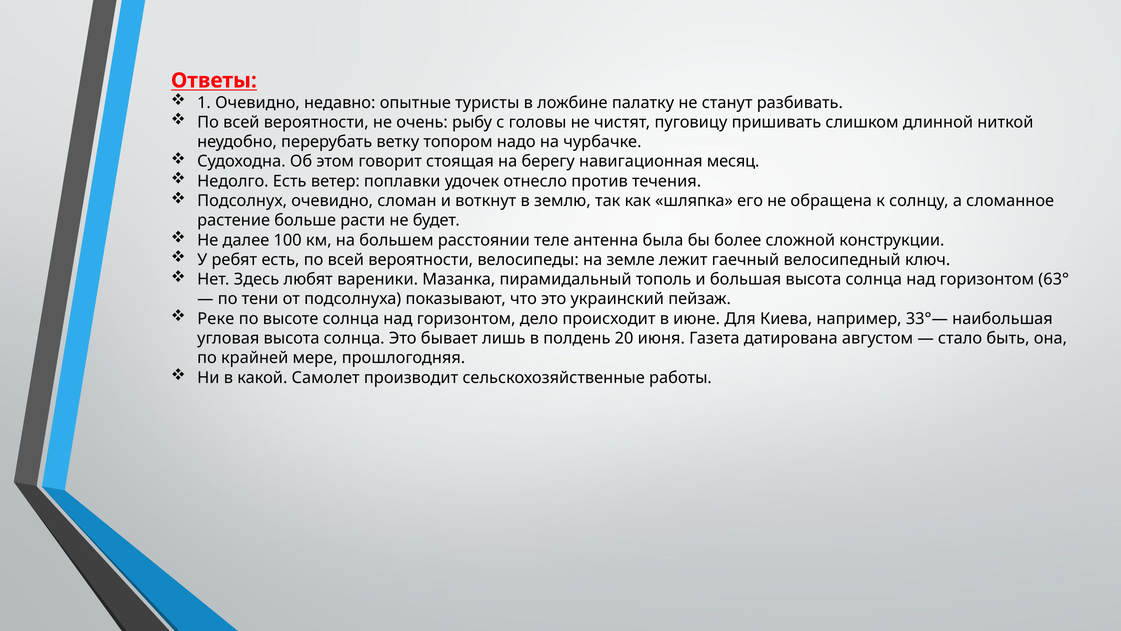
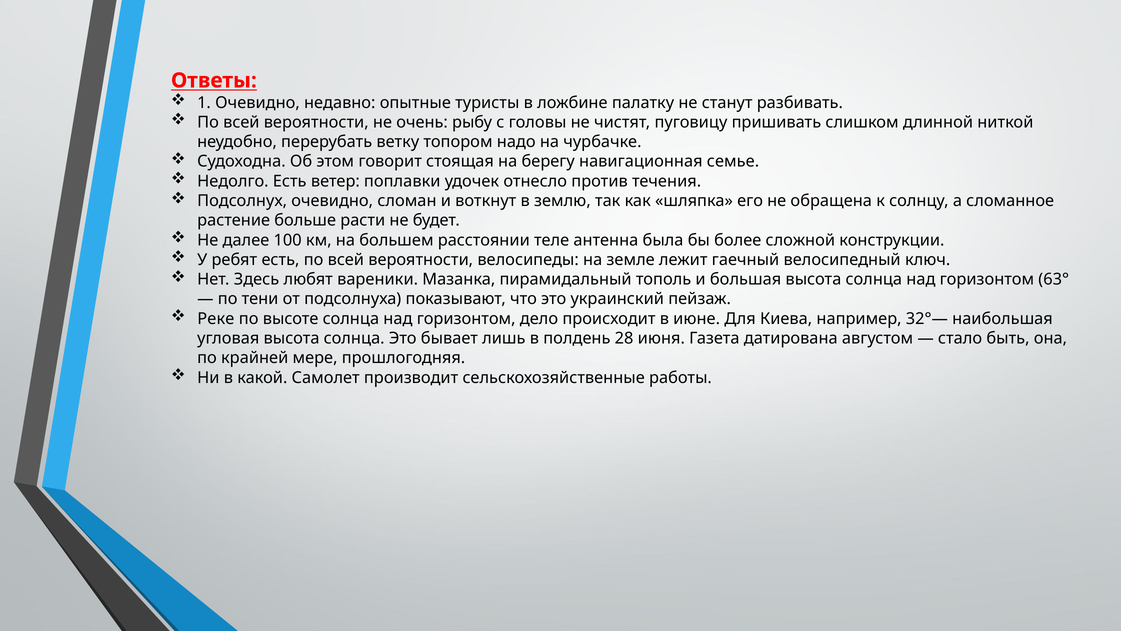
месяц: месяц -> семье
33°—: 33°— -> 32°—
20: 20 -> 28
